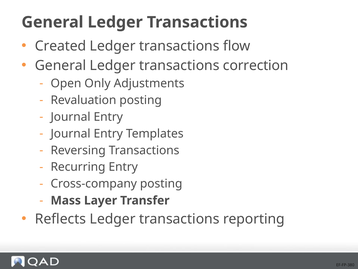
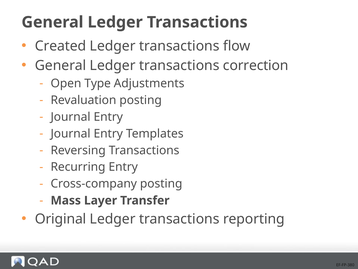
Only: Only -> Type
Reflects: Reflects -> Original
